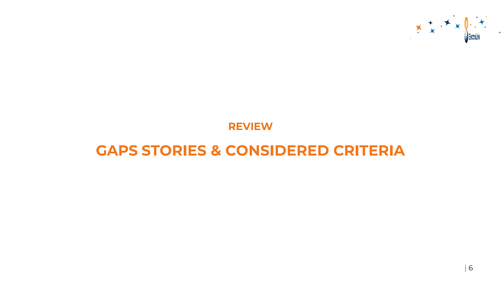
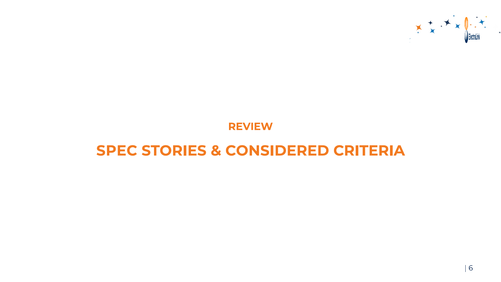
GAPS: GAPS -> SPEC
